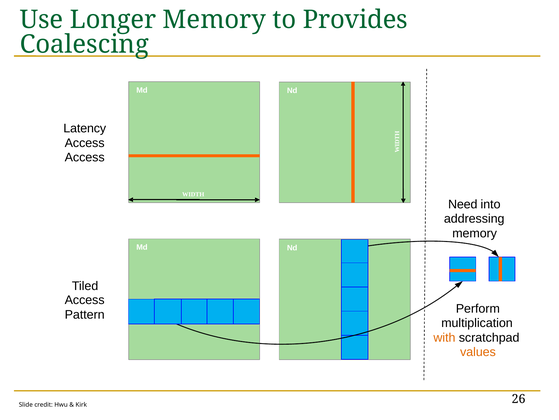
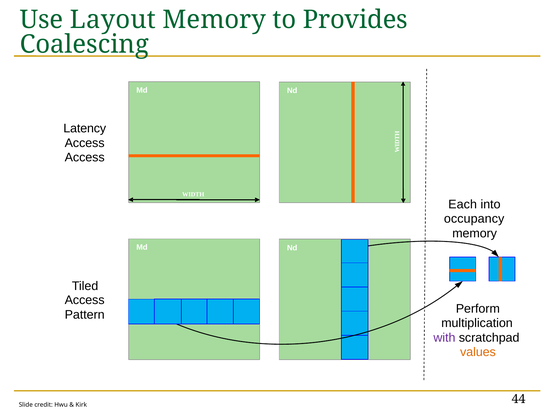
Longer: Longer -> Layout
Need: Need -> Each
addressing: addressing -> occupancy
with colour: orange -> purple
26: 26 -> 44
